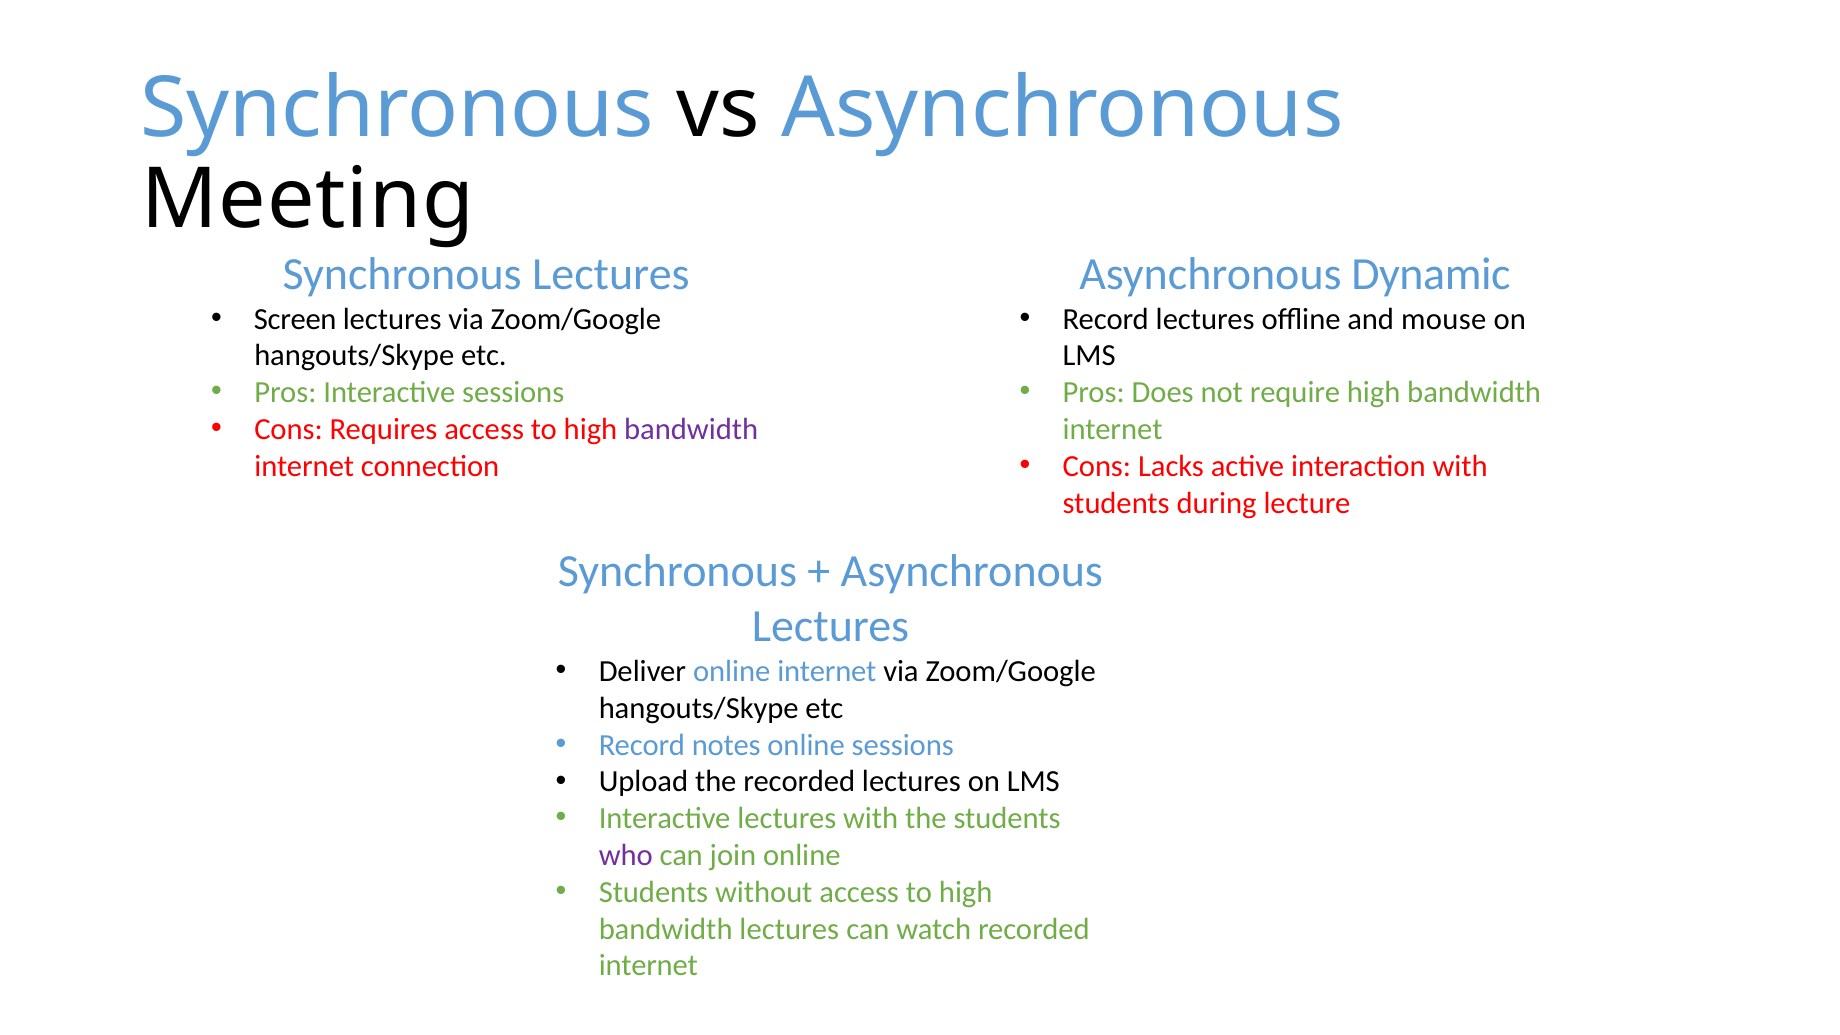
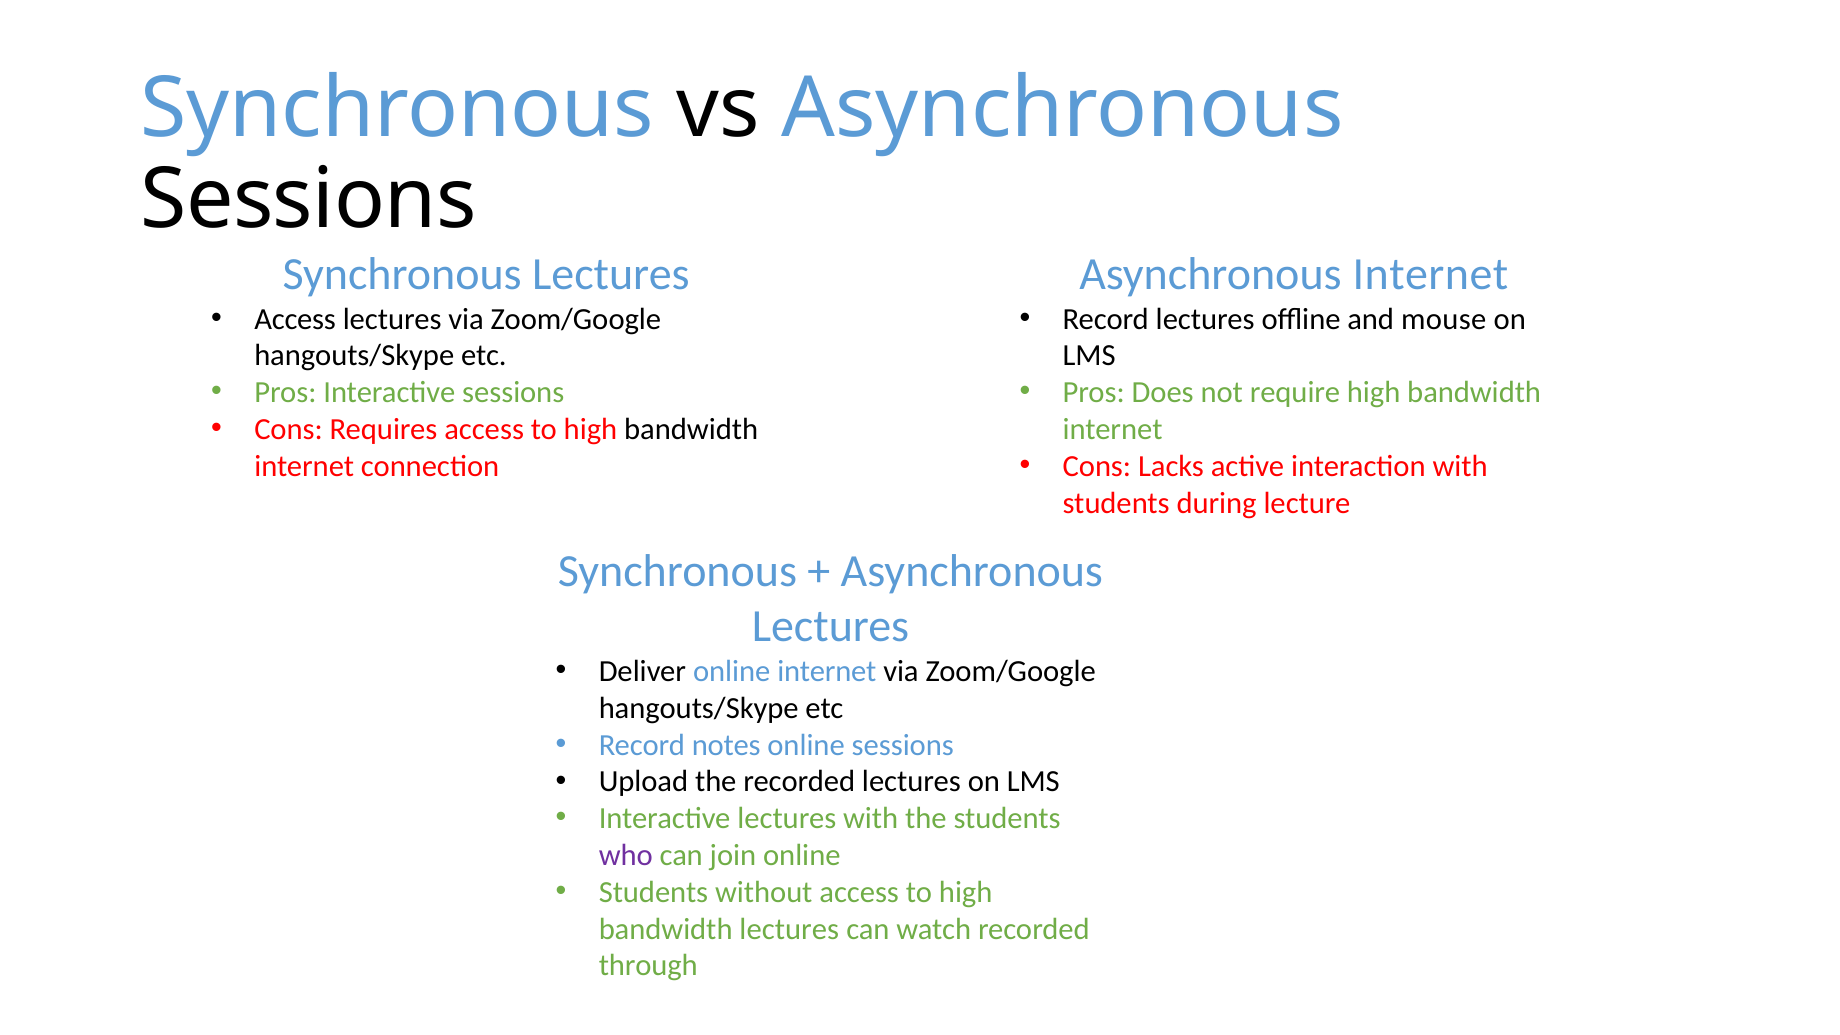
Meeting at (308, 200): Meeting -> Sessions
Asynchronous Dynamic: Dynamic -> Internet
Screen at (295, 319): Screen -> Access
bandwidth at (691, 429) colour: purple -> black
internet at (648, 966): internet -> through
